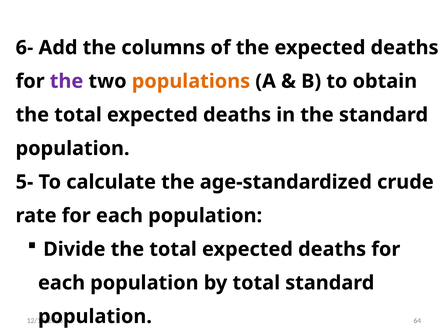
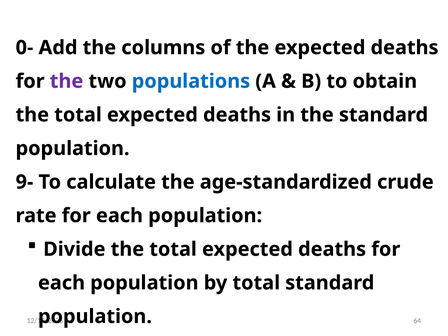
6-: 6- -> 0-
populations colour: orange -> blue
5-: 5- -> 9-
